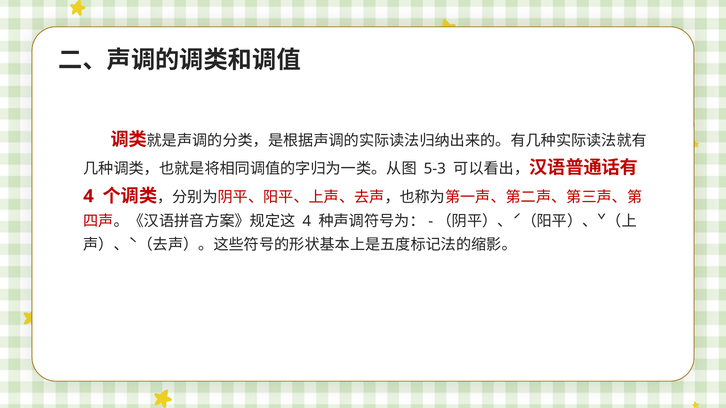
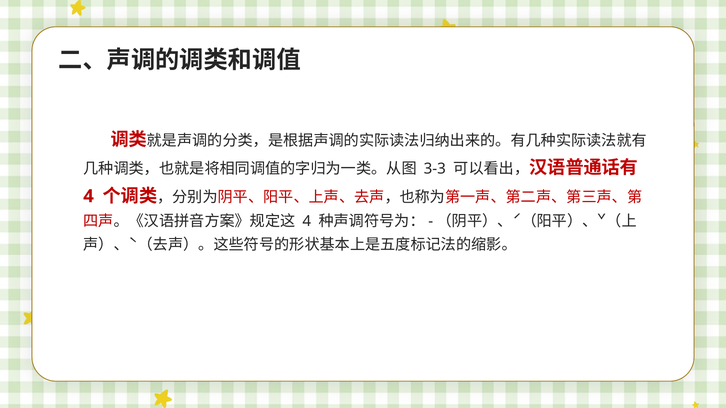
5-3: 5-3 -> 3-3
